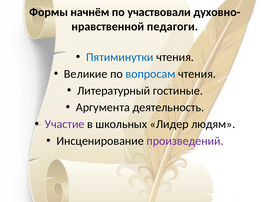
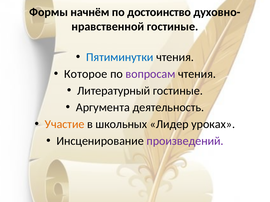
участвовали: участвовали -> достоинство
педагоги at (173, 27): педагоги -> гостиные
Великие: Великие -> Которое
вопросам colour: blue -> purple
Участие colour: purple -> orange
людям: людям -> уроках
